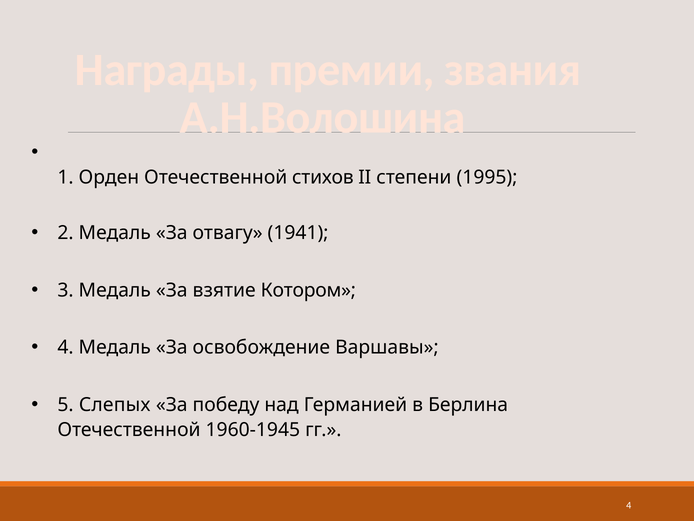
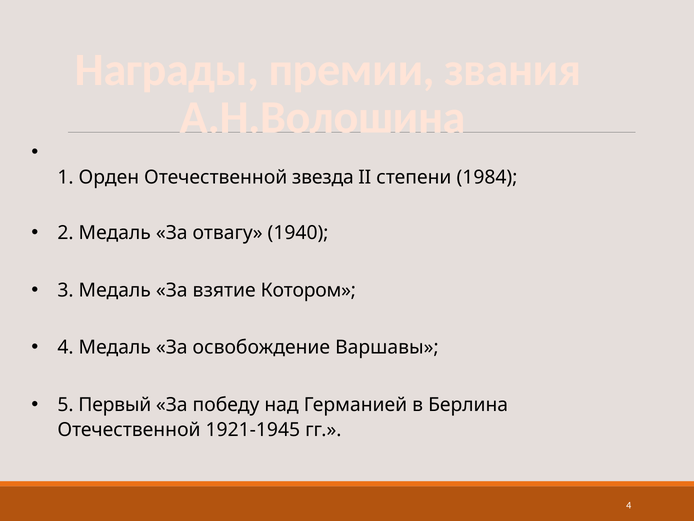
стихов: стихов -> звезда
1995: 1995 -> 1984
1941: 1941 -> 1940
Слепых: Слепых -> Первый
1960-1945: 1960-1945 -> 1921-1945
